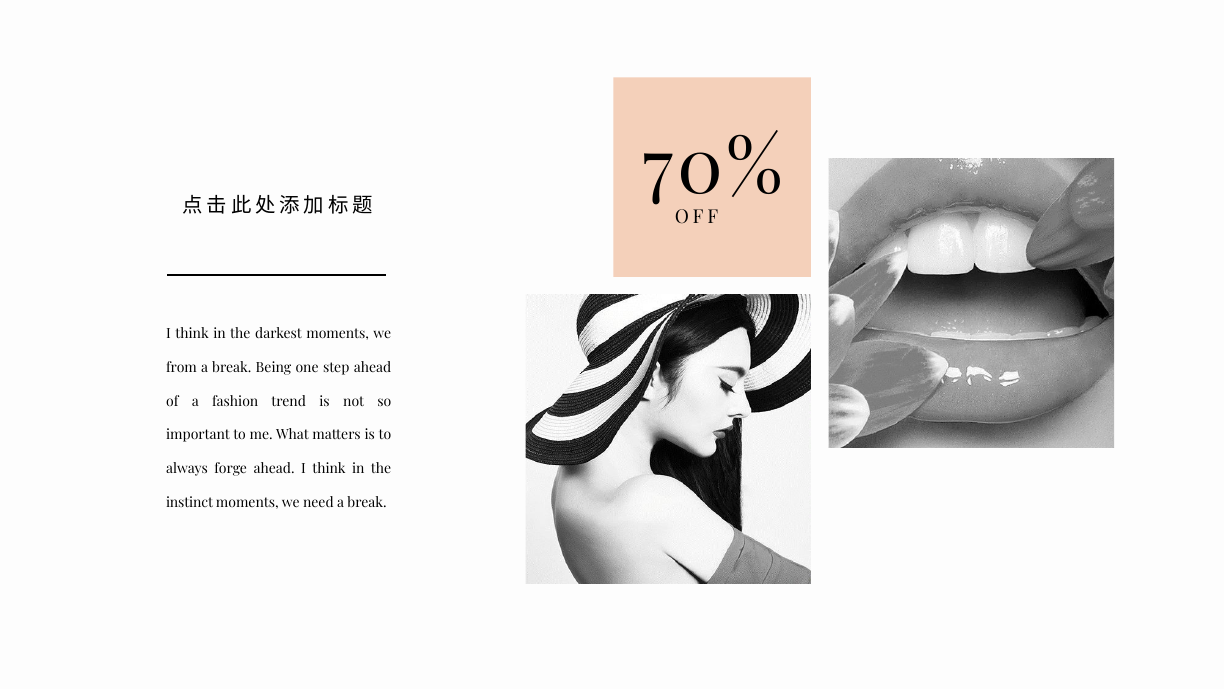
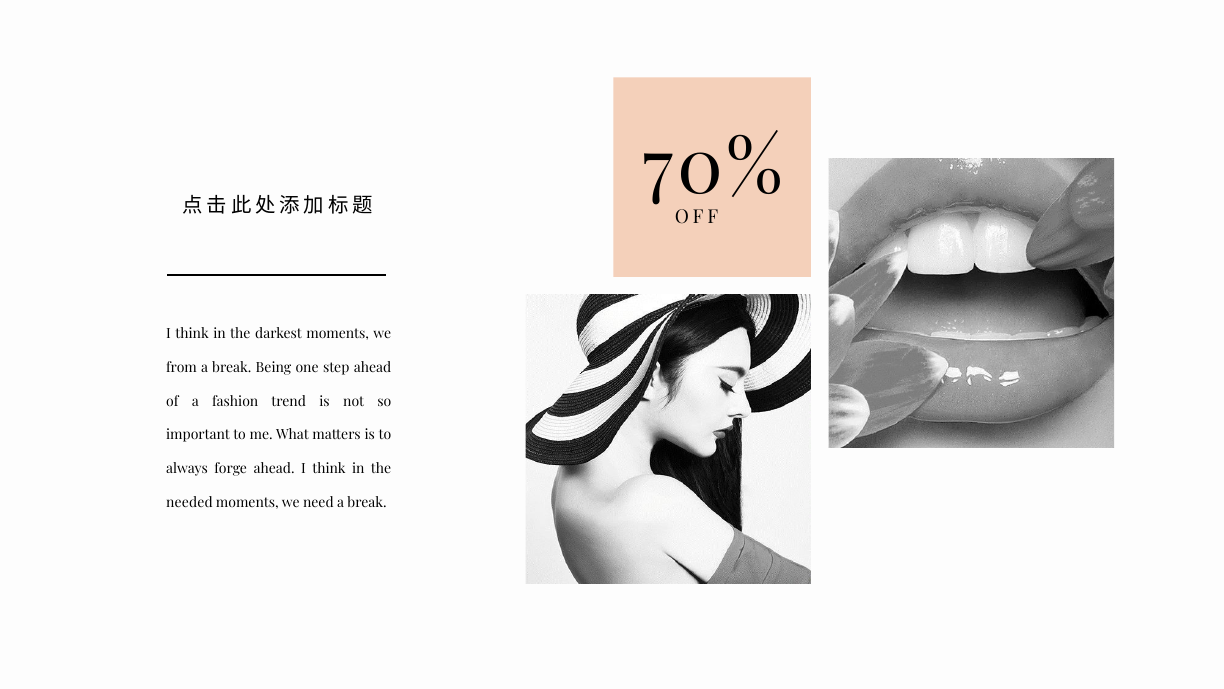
instinct: instinct -> needed
